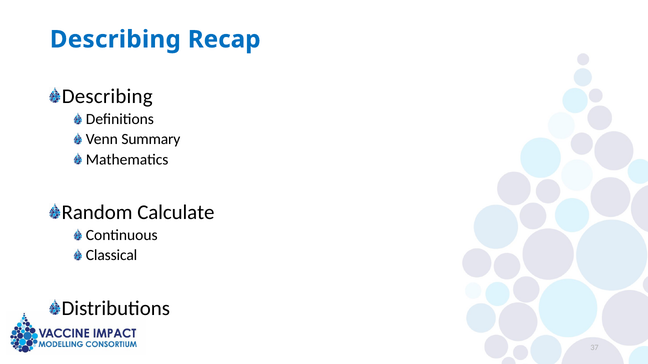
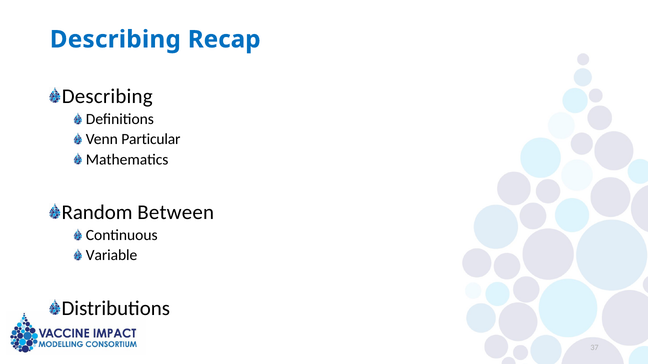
Summary: Summary -> Particular
Calculate: Calculate -> Between
Classical: Classical -> Variable
